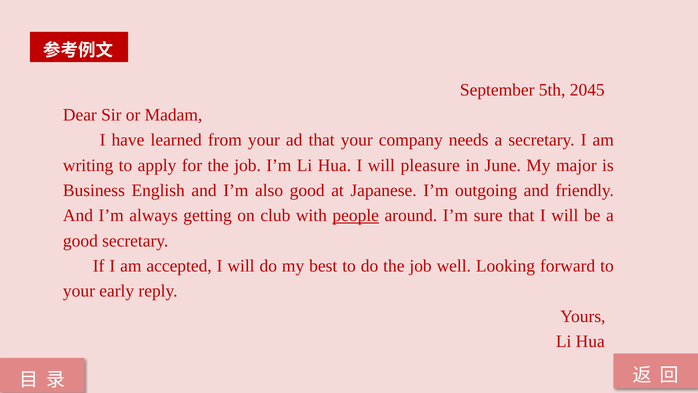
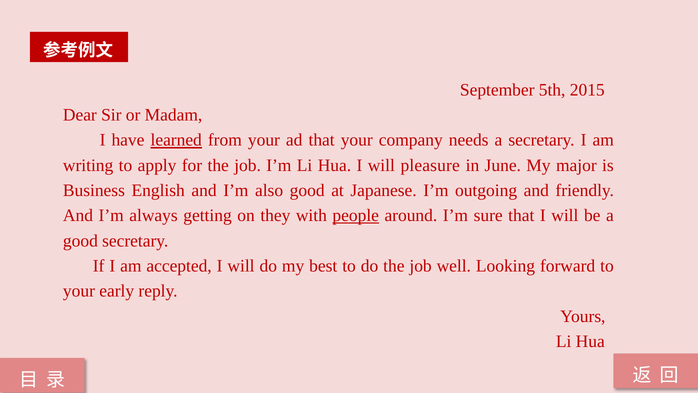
2045: 2045 -> 2015
learned underline: none -> present
club: club -> they
